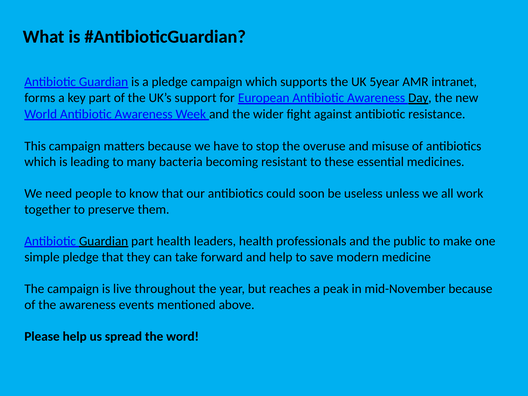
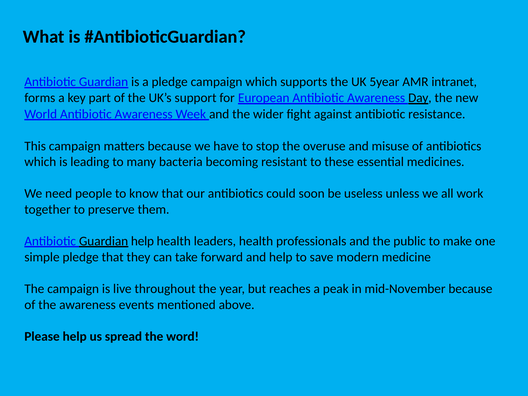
Guardian part: part -> help
